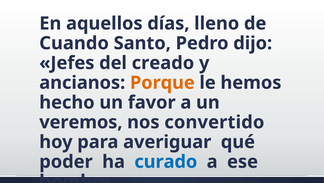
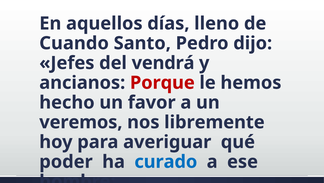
creado: creado -> vendrá
Porque colour: orange -> red
convertido: convertido -> libremente
